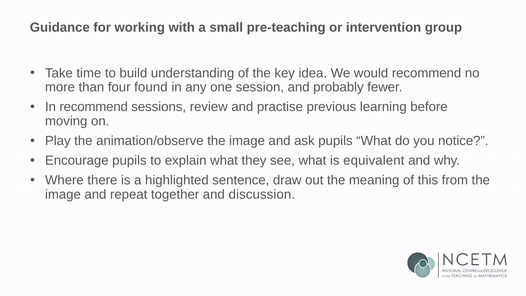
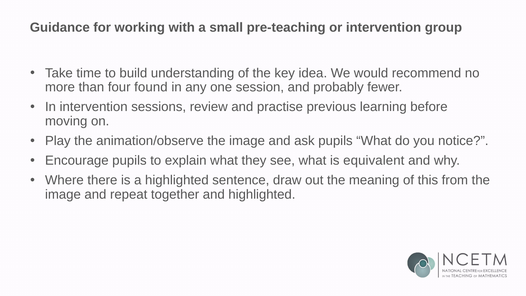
In recommend: recommend -> intervention
and discussion: discussion -> highlighted
